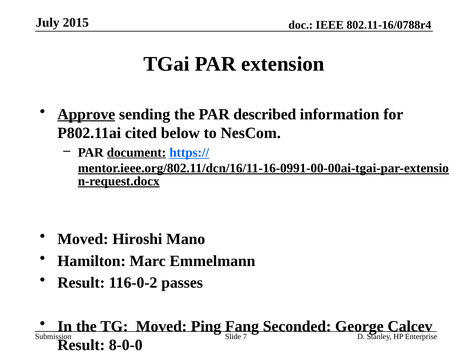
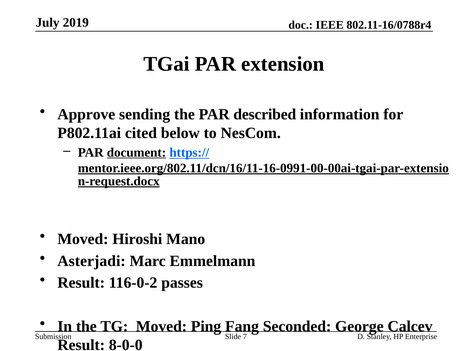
2015: 2015 -> 2019
Approve underline: present -> none
Hamilton: Hamilton -> Asterjadi
